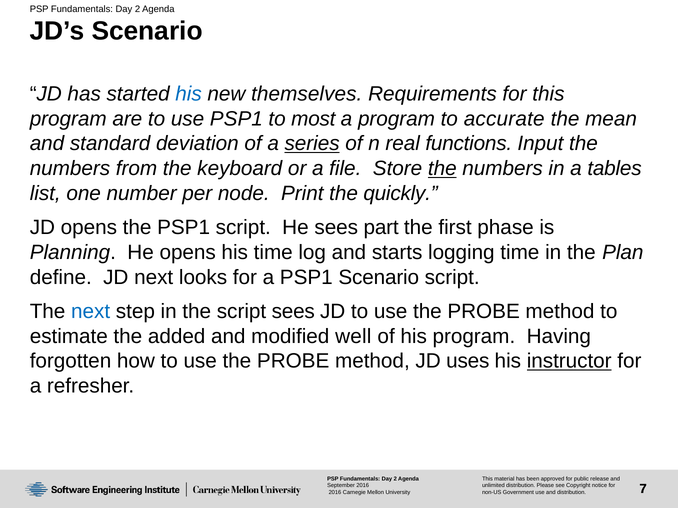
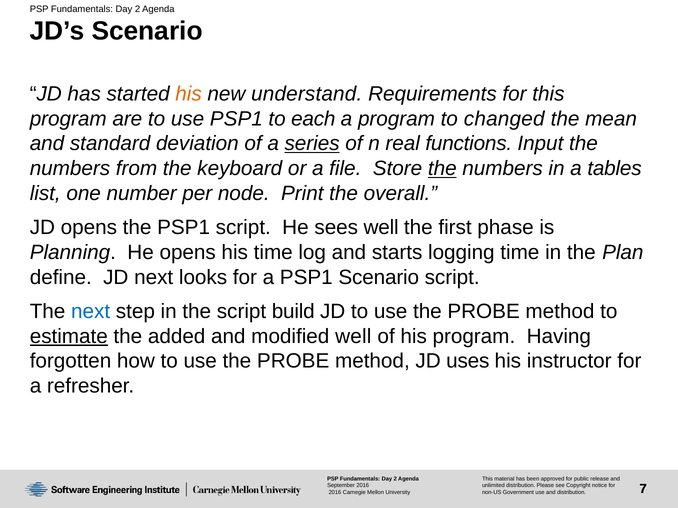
his at (189, 94) colour: blue -> orange
themselves: themselves -> understand
most: most -> each
accurate: accurate -> changed
quickly: quickly -> overall
sees part: part -> well
script sees: sees -> build
estimate underline: none -> present
instructor underline: present -> none
